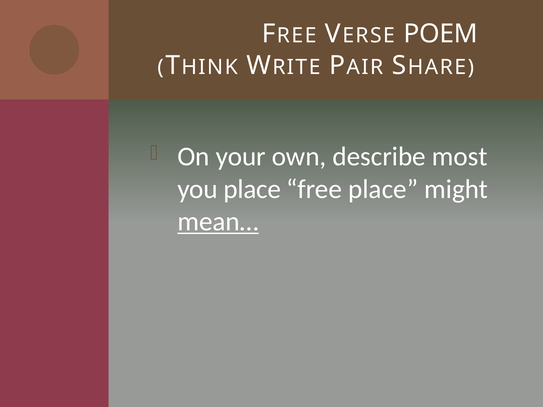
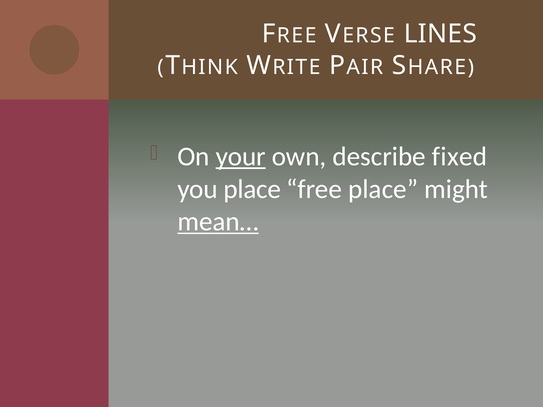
POEM: POEM -> LINES
your underline: none -> present
most: most -> fixed
